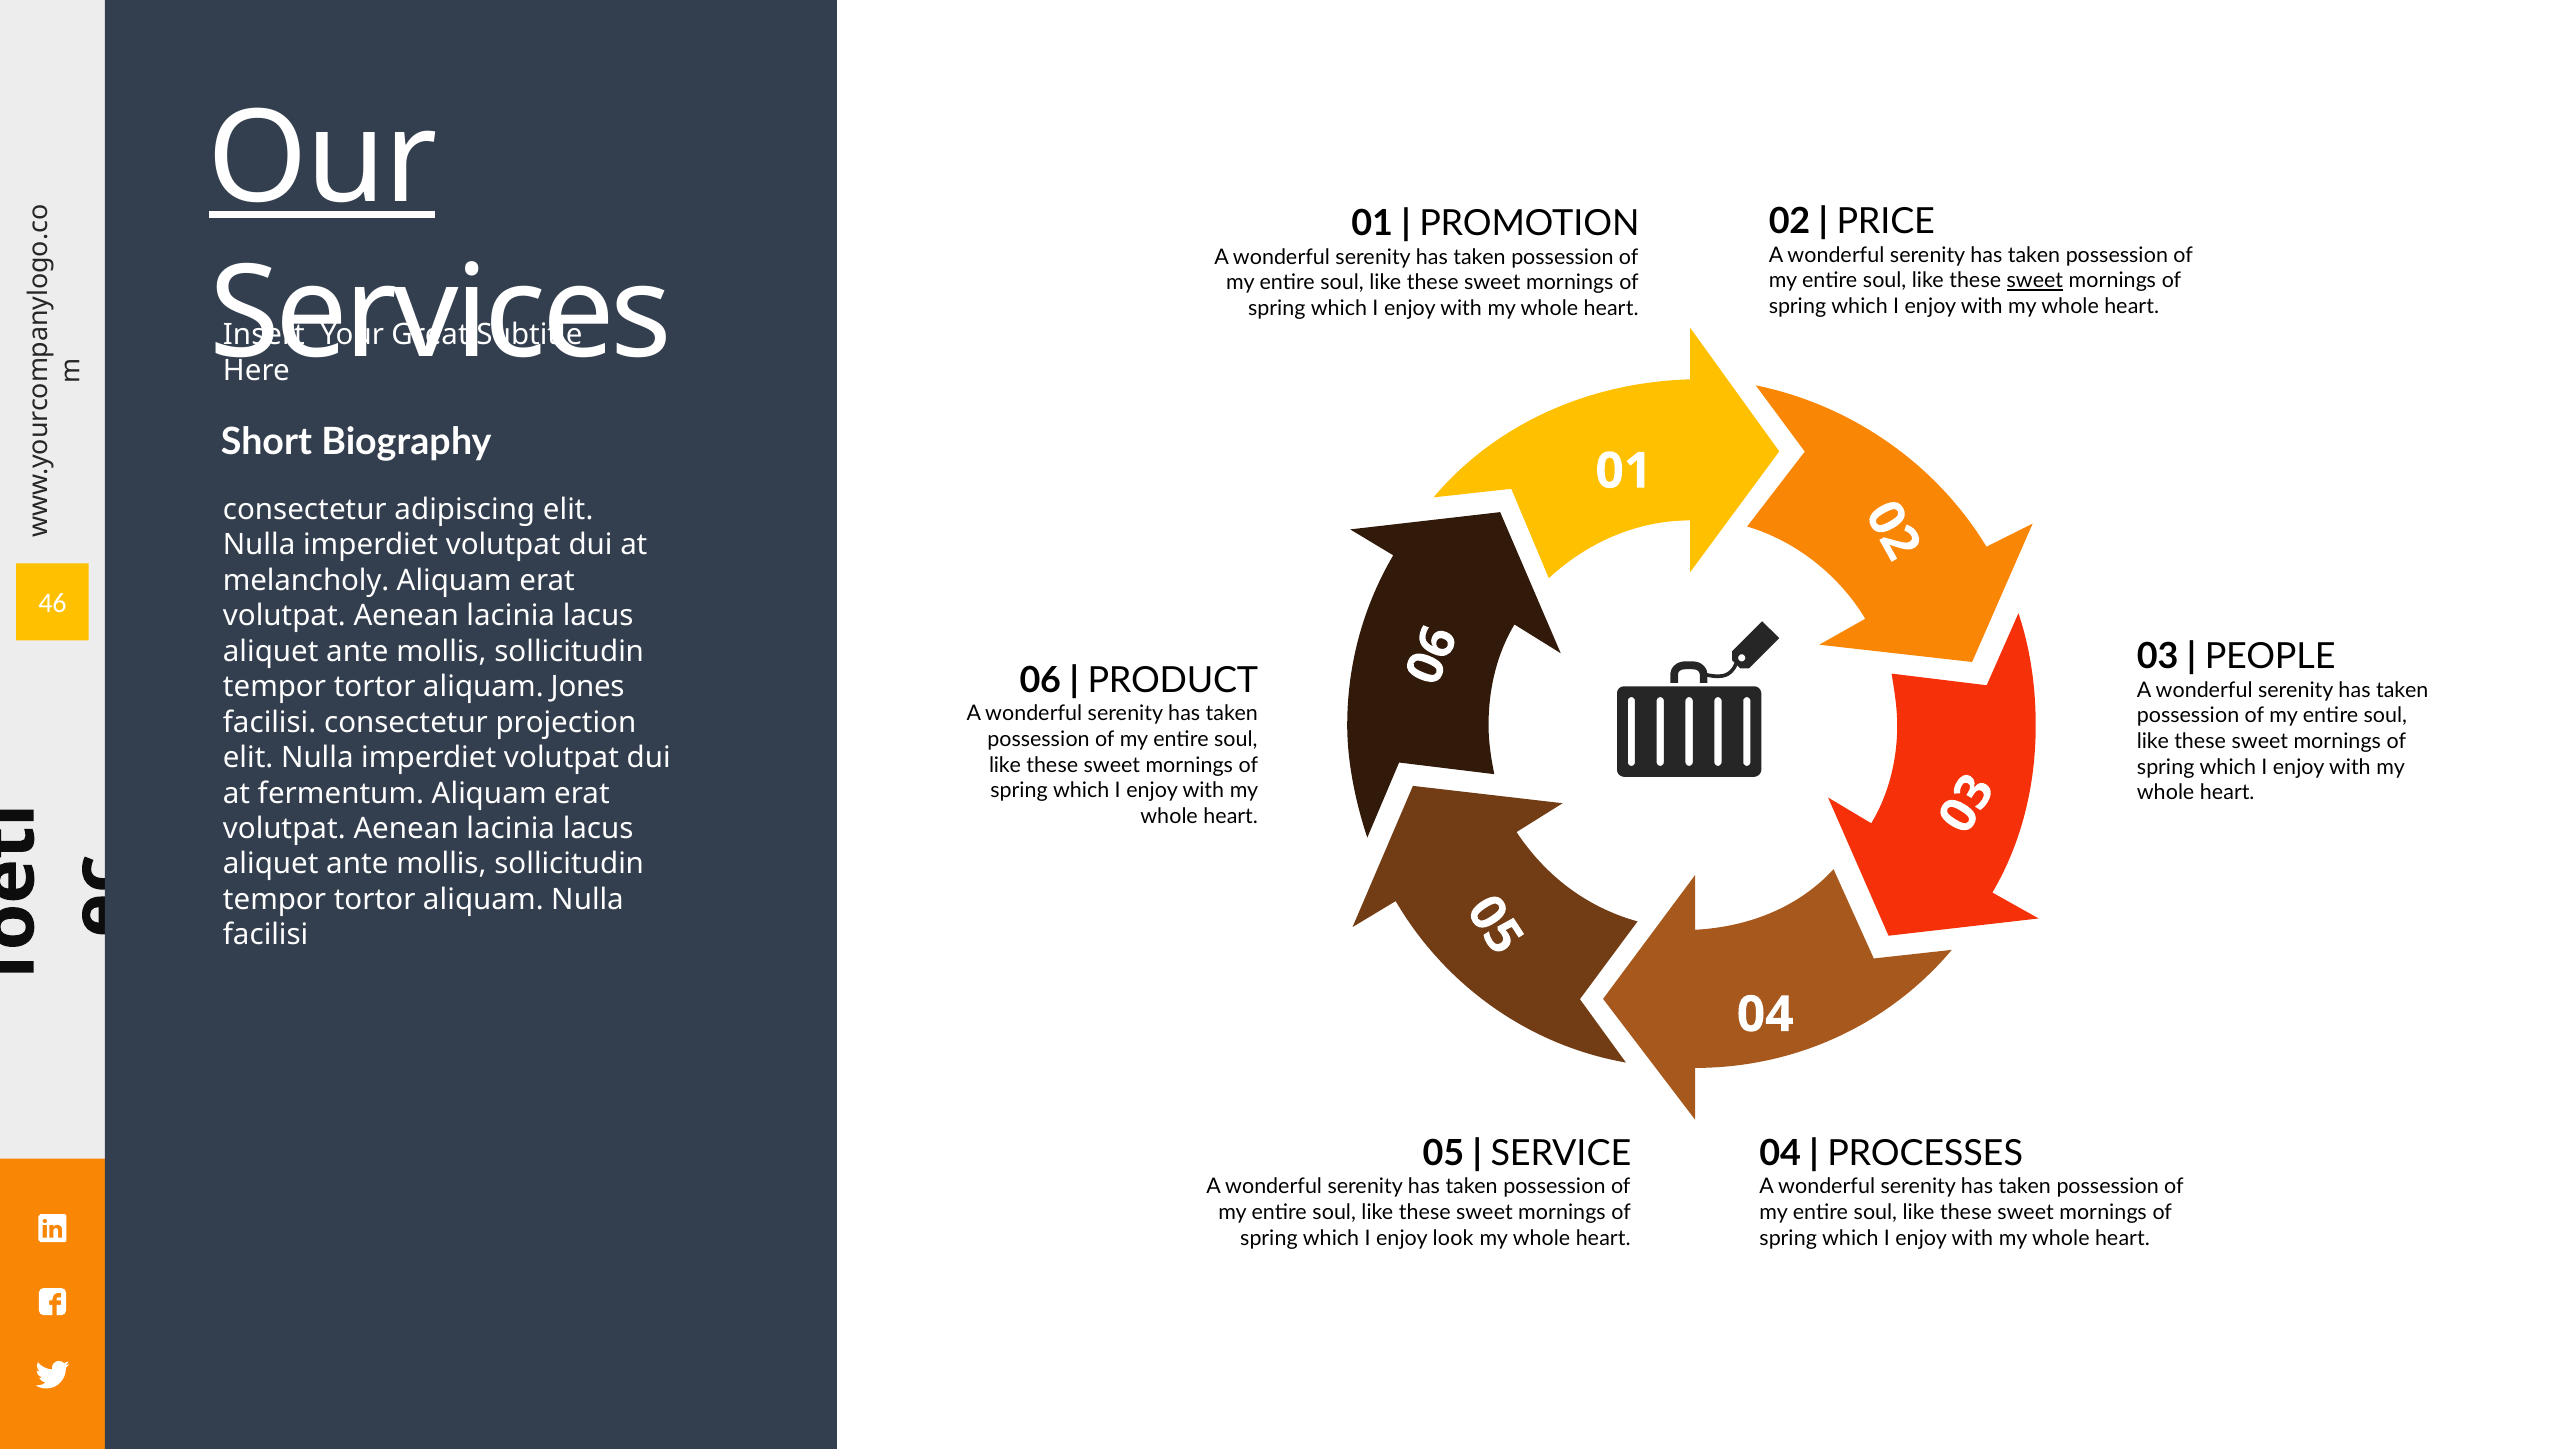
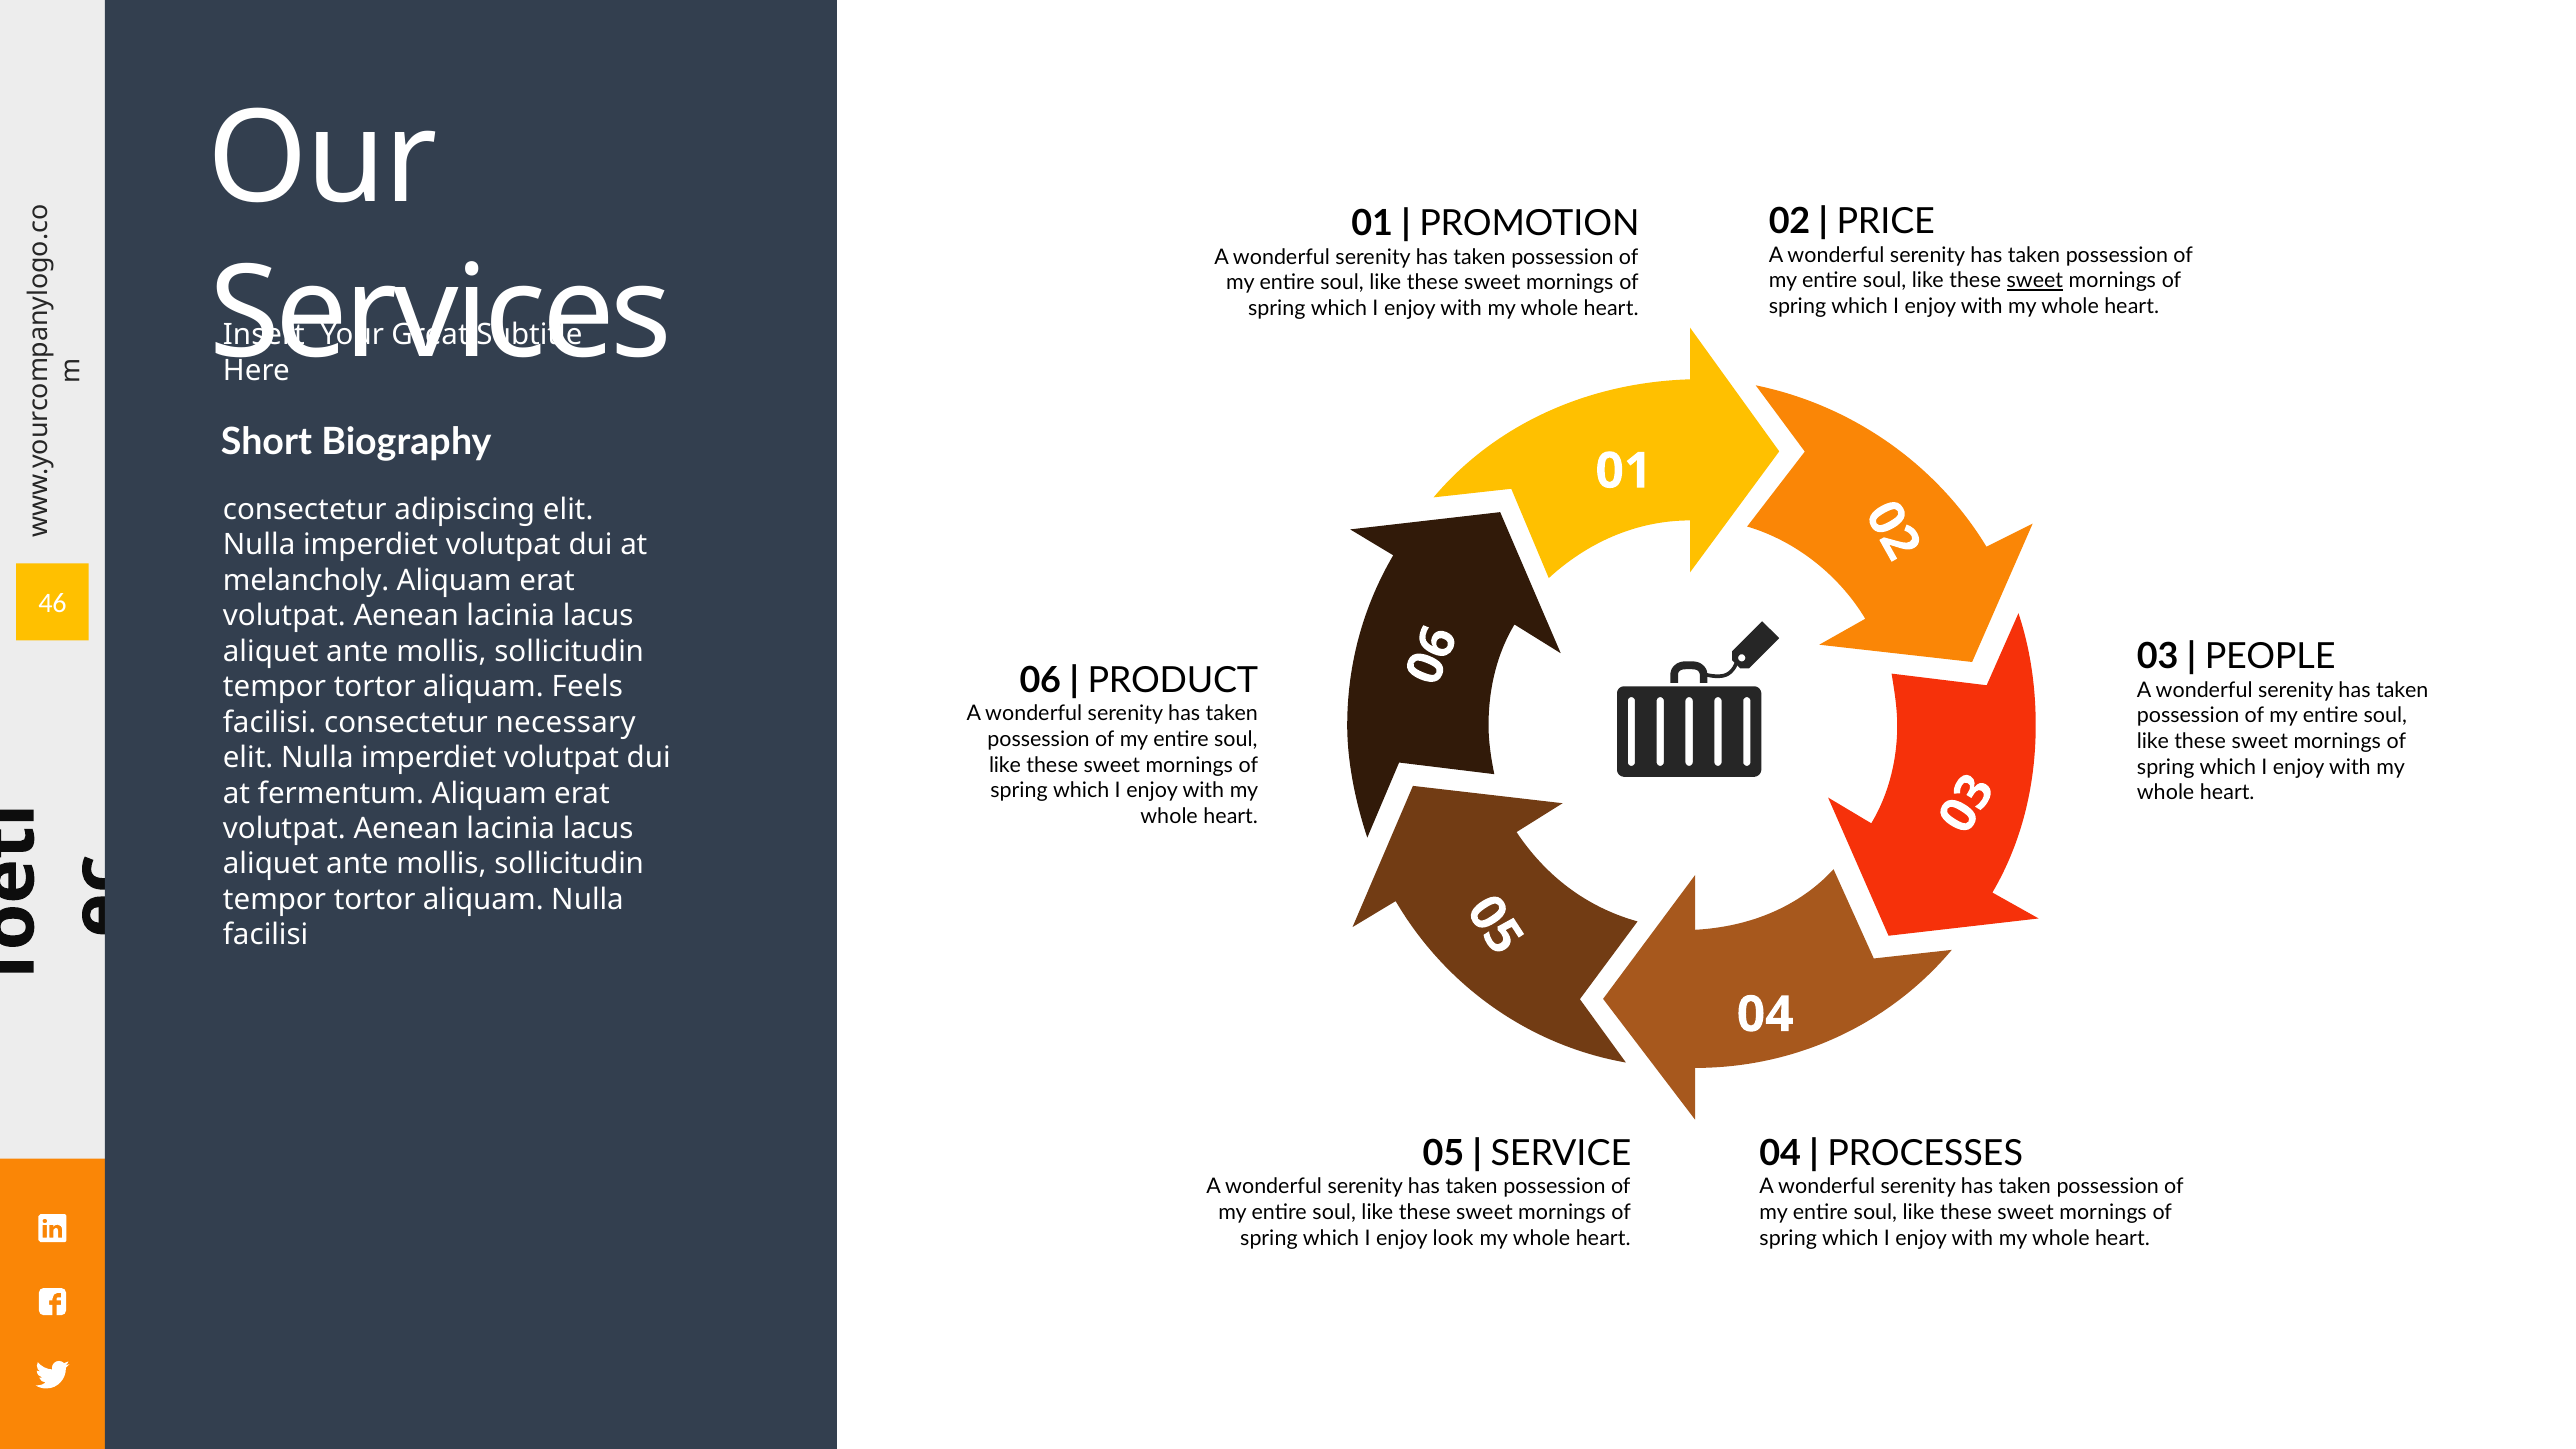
Our underline: present -> none
Jones: Jones -> Feels
projection: projection -> necessary
